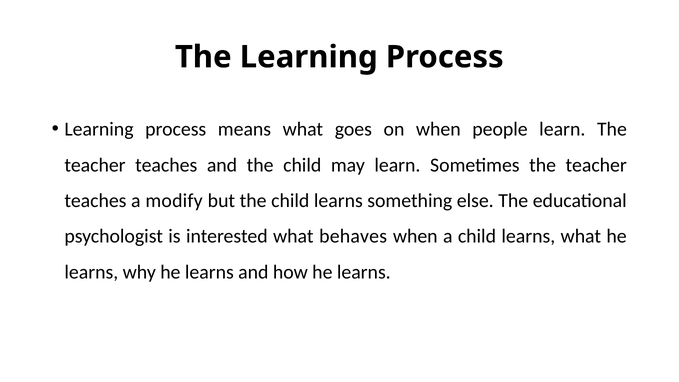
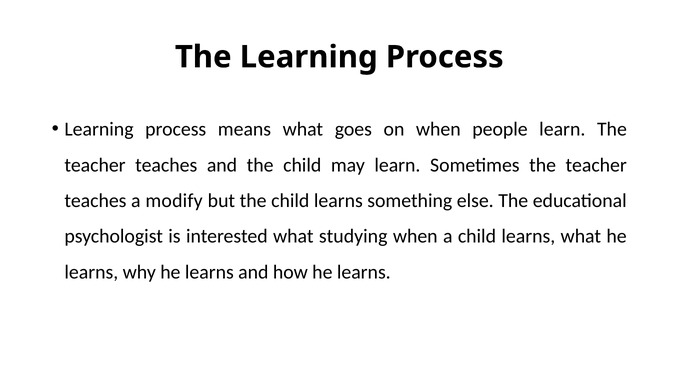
behaves: behaves -> studying
